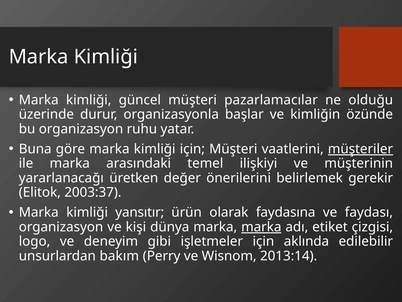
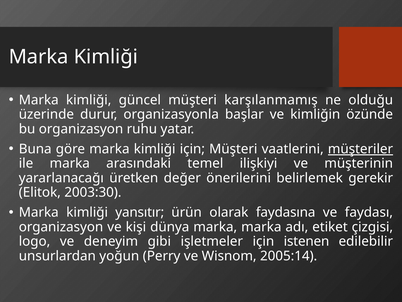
pazarlamacılar: pazarlamacılar -> karşılanmamış
2003:37: 2003:37 -> 2003:30
marka at (261, 227) underline: present -> none
aklında: aklında -> istenen
bakım: bakım -> yoğun
2013:14: 2013:14 -> 2005:14
